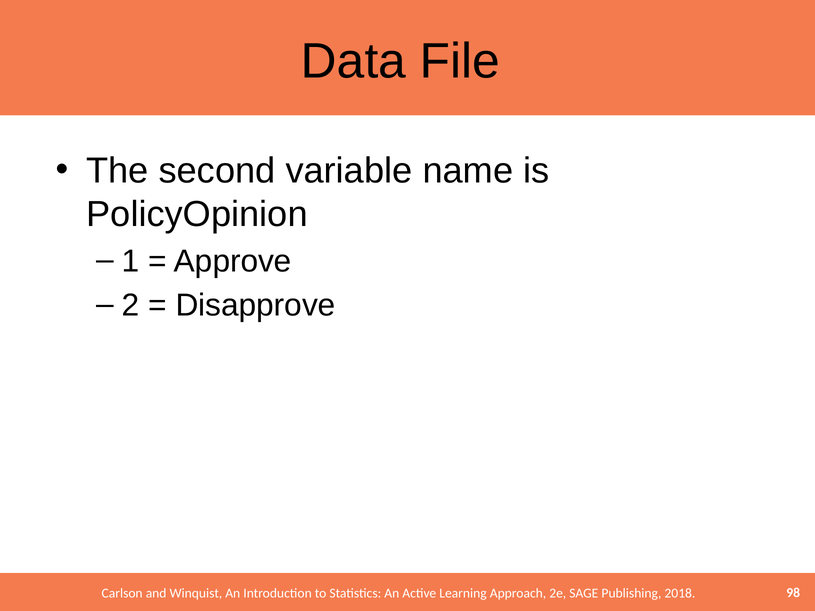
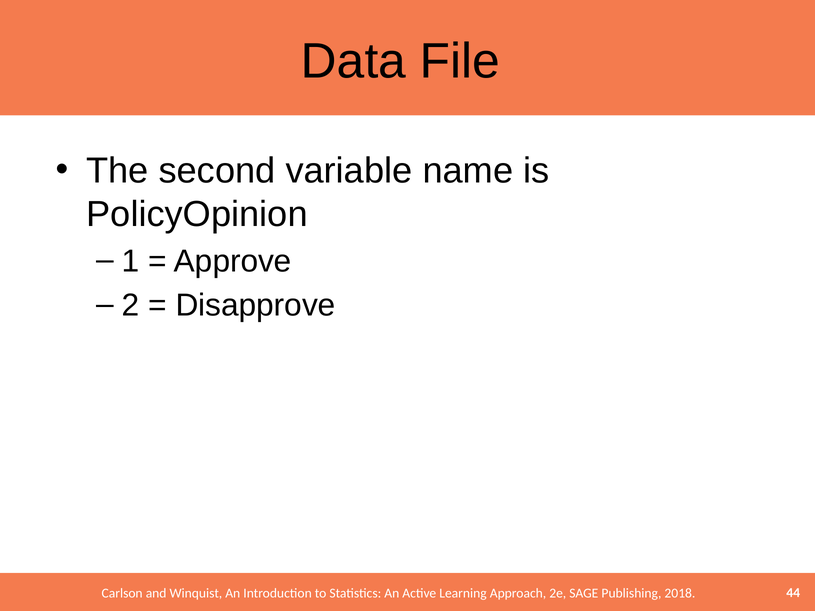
98: 98 -> 44
